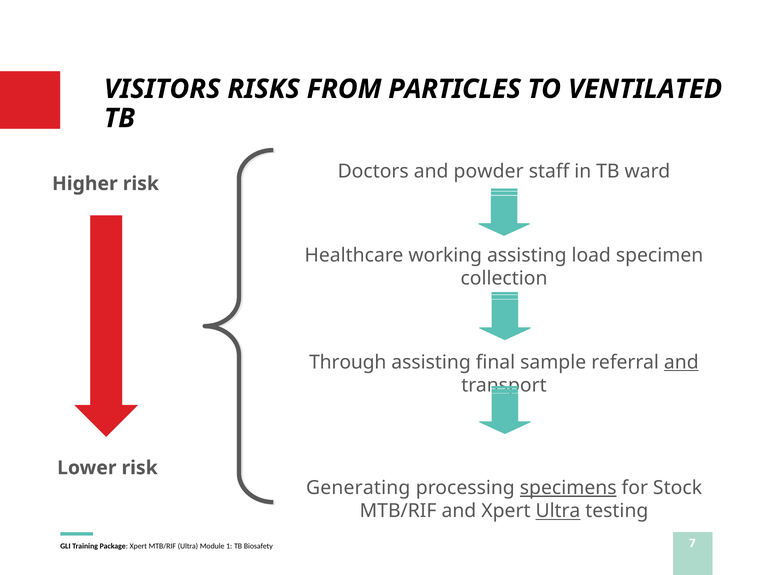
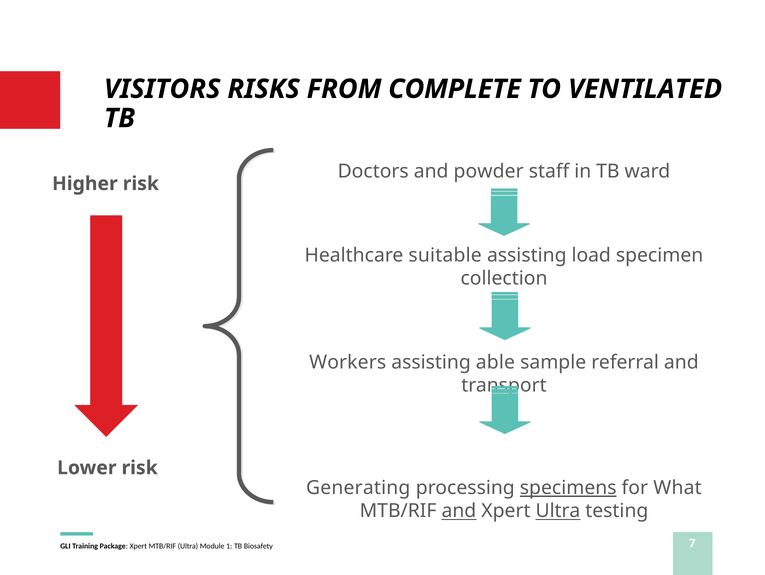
PARTICLES: PARTICLES -> COMPLETE
working: working -> suitable
Through: Through -> Workers
final: final -> able
and at (681, 363) underline: present -> none
Stock: Stock -> What
and at (459, 512) underline: none -> present
